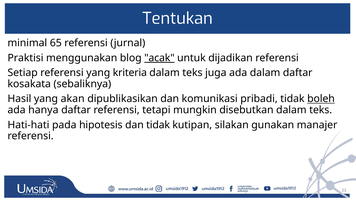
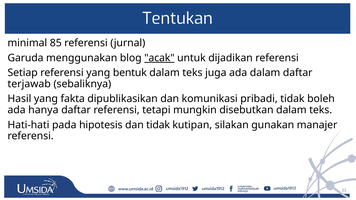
65: 65 -> 85
Praktisi: Praktisi -> Garuda
kriteria: kriteria -> bentuk
kosakata: kosakata -> terjawab
akan: akan -> fakta
boleh underline: present -> none
